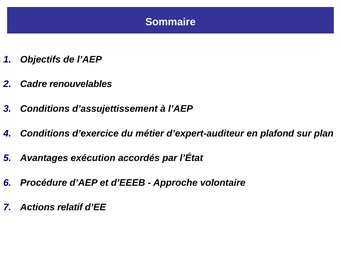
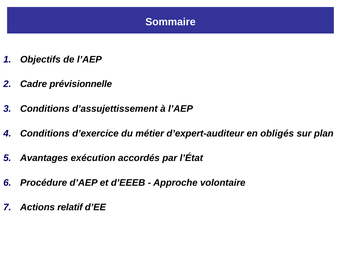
renouvelables: renouvelables -> prévisionnelle
plafond: plafond -> obligés
